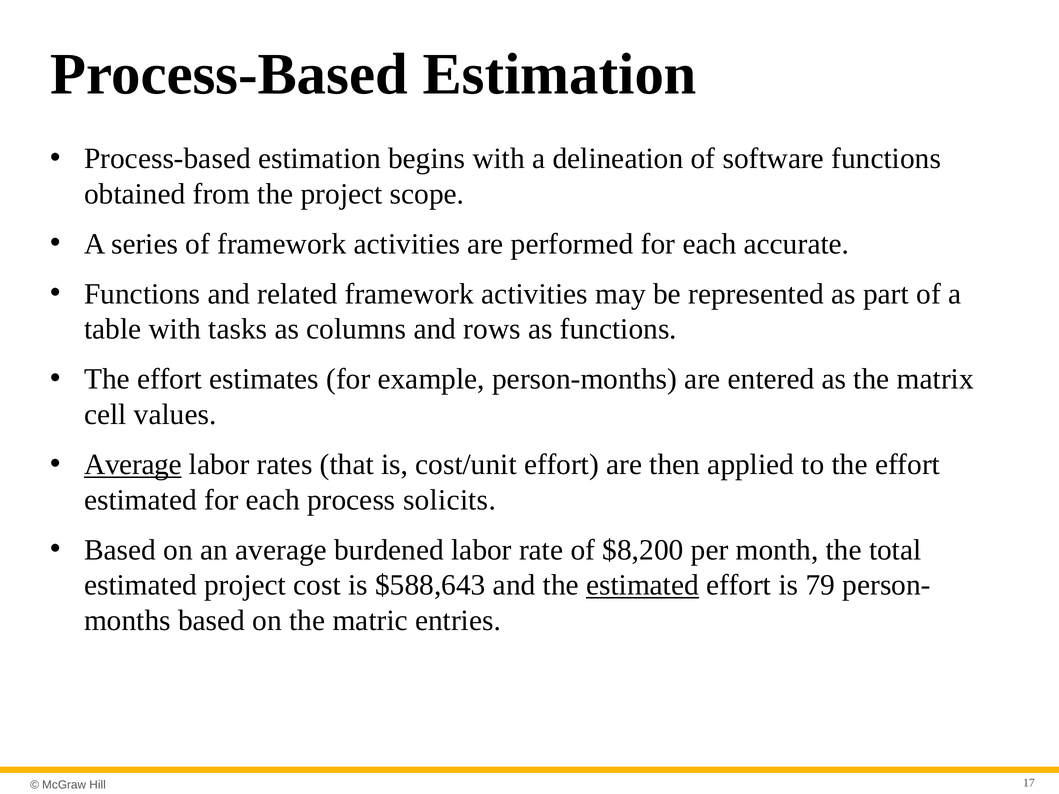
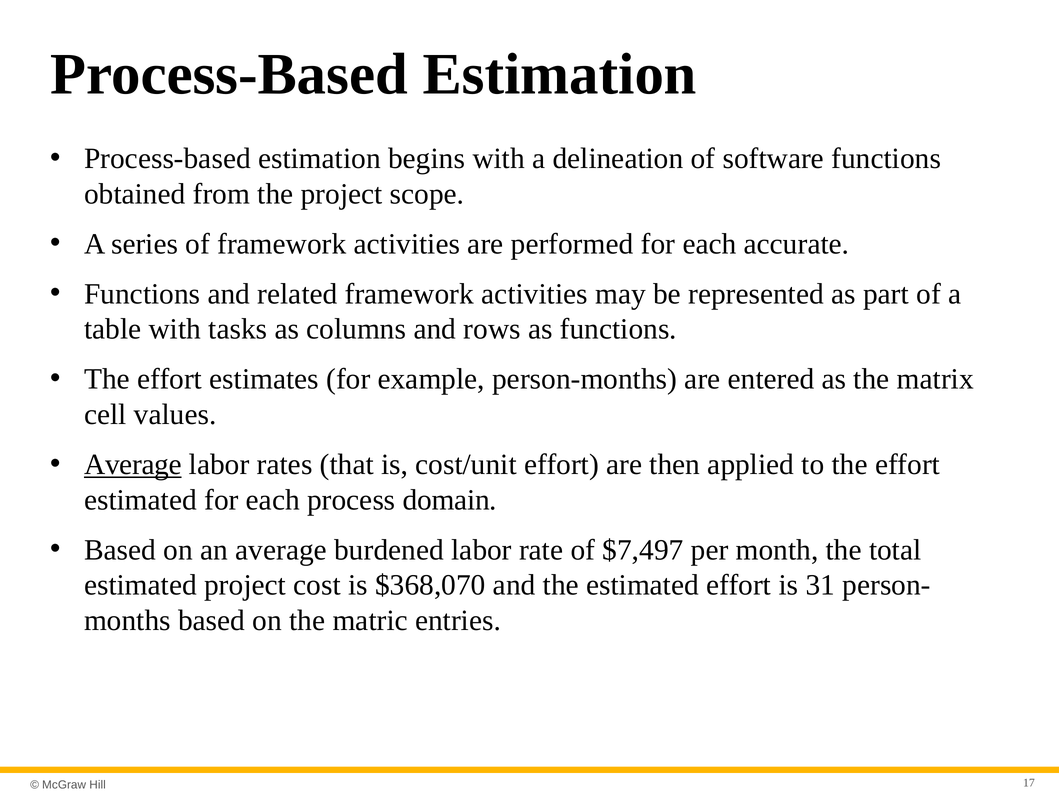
solicits: solicits -> domain
$8,200: $8,200 -> $7,497
$588,643: $588,643 -> $368,070
estimated at (643, 585) underline: present -> none
79: 79 -> 31
